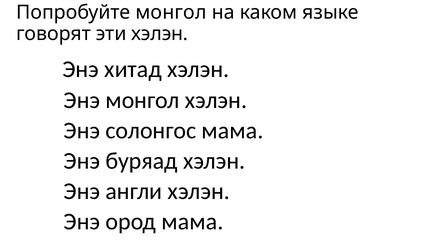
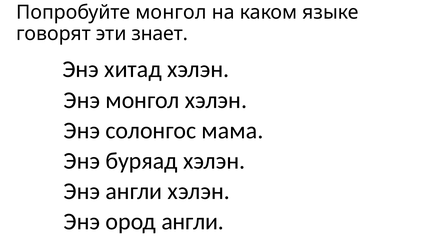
эти хэлэн: хэлэн -> знает
ород мама: мама -> англи
